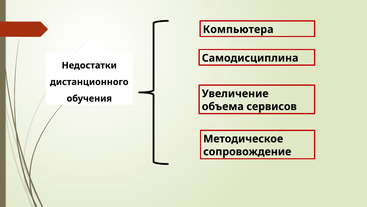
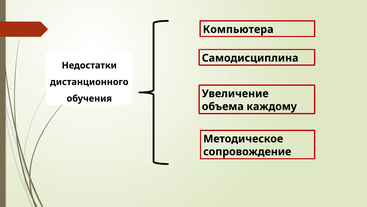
сервисов: сервисов -> каждому
